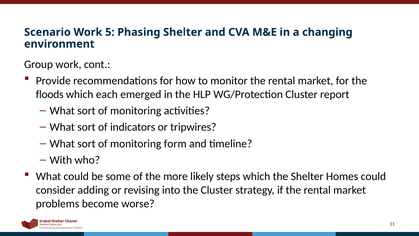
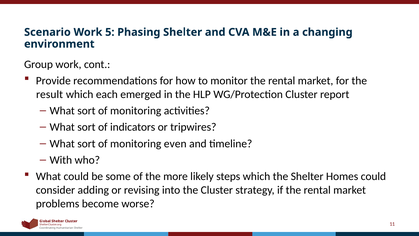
floods: floods -> result
form: form -> even
